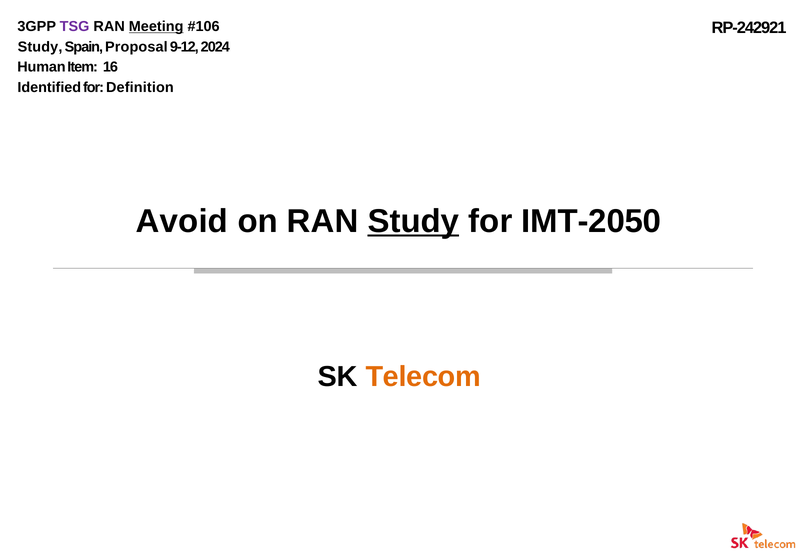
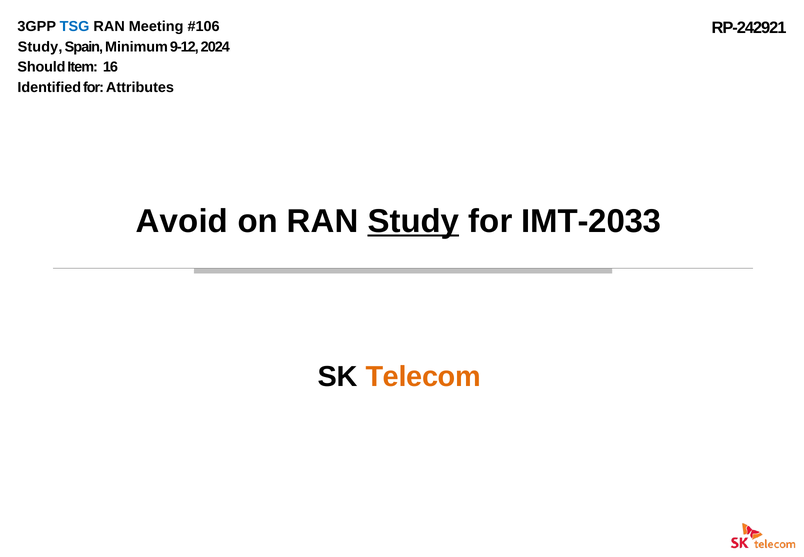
TSG colour: purple -> blue
Meeting underline: present -> none
Proposal: Proposal -> Minimum
Human: Human -> Should
Definition: Definition -> Attributes
IMT-2050: IMT-2050 -> IMT-2033
